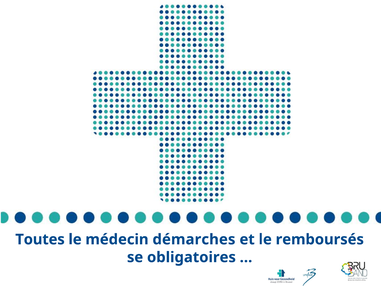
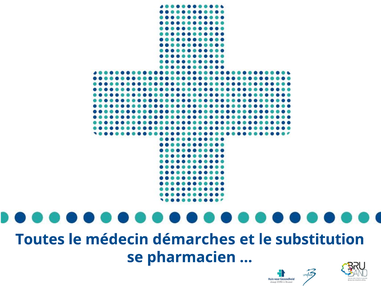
remboursés: remboursés -> substitution
obligatoires: obligatoires -> pharmacien
